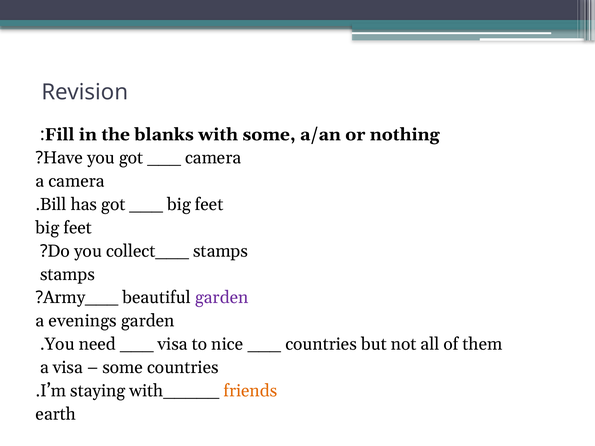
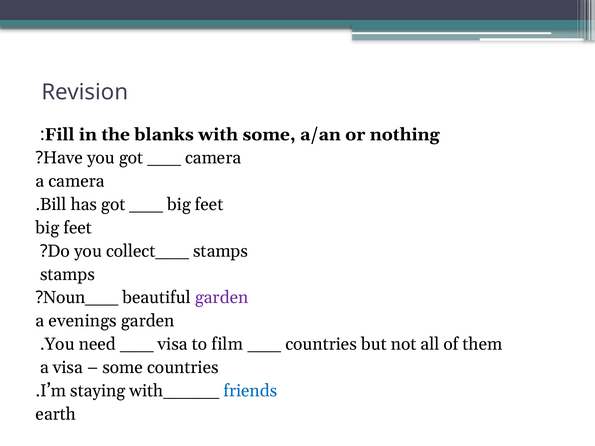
Army___: Army___ -> Noun___
nice: nice -> film
friends colour: orange -> blue
